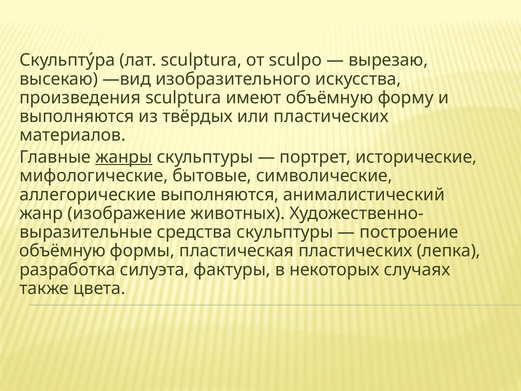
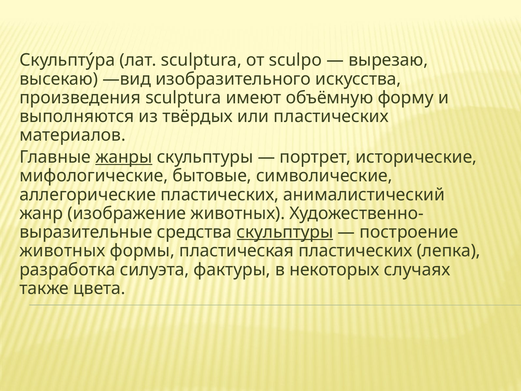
аллегорические выполняются: выполняются -> пластических
скульптуры at (285, 232) underline: none -> present
объёмную at (63, 251): объёмную -> животных
